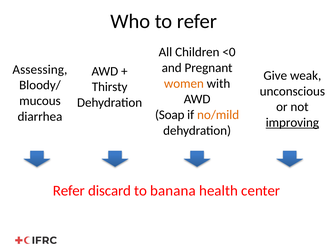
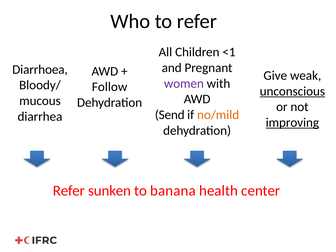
<0: <0 -> <1
Assessing: Assessing -> Diarrhoea
women colour: orange -> purple
Thirsty: Thirsty -> Follow
unconscious underline: none -> present
Soap: Soap -> Send
discard: discard -> sunken
